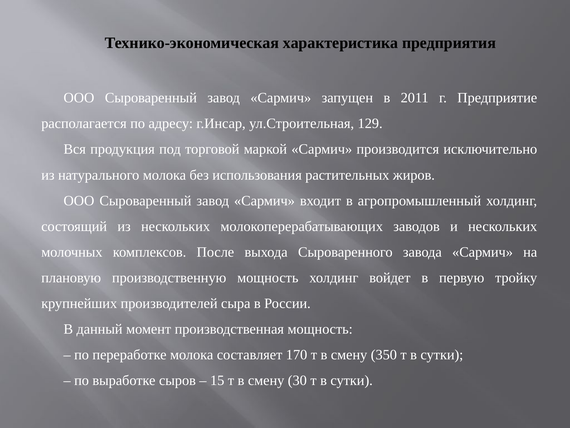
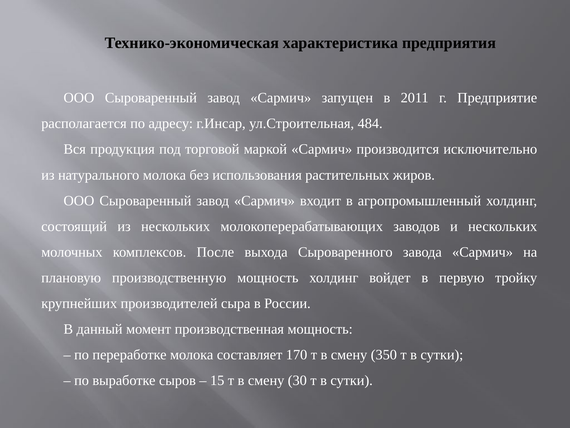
129: 129 -> 484
